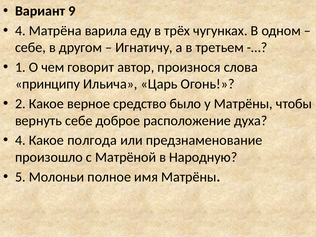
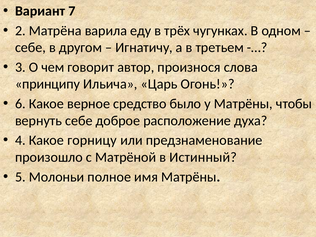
9: 9 -> 7
4 at (20, 31): 4 -> 2
1: 1 -> 3
2: 2 -> 6
полгода: полгода -> горницу
Народную: Народную -> Истинный
